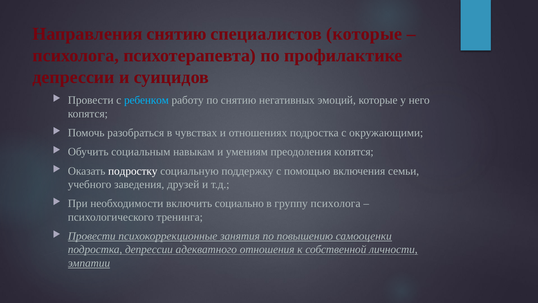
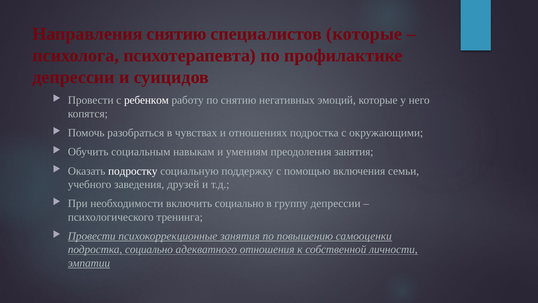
ребенком colour: light blue -> white
преодоления копятся: копятся -> занятия
группу психолога: психолога -> депрессии
подростка депрессии: депрессии -> социально
